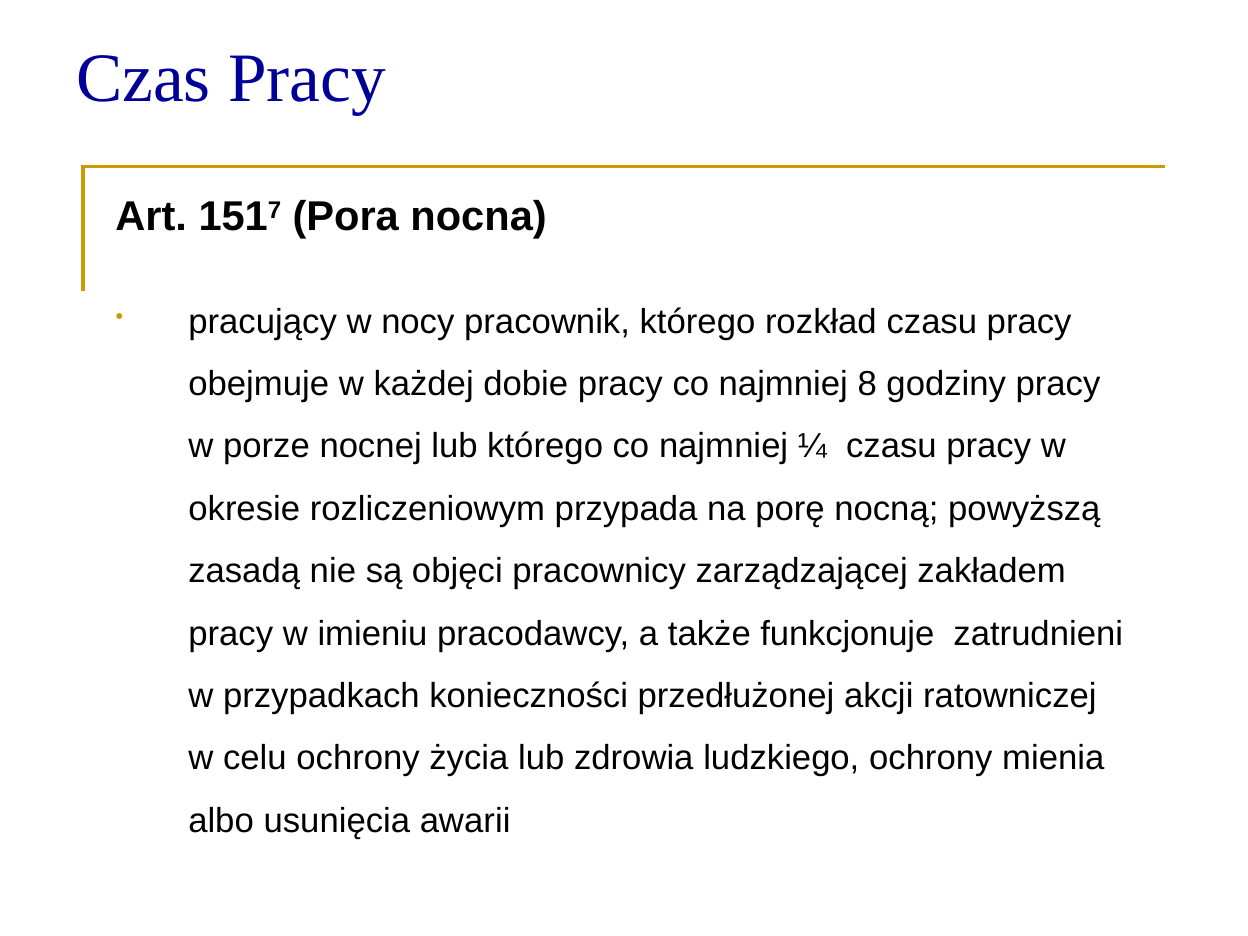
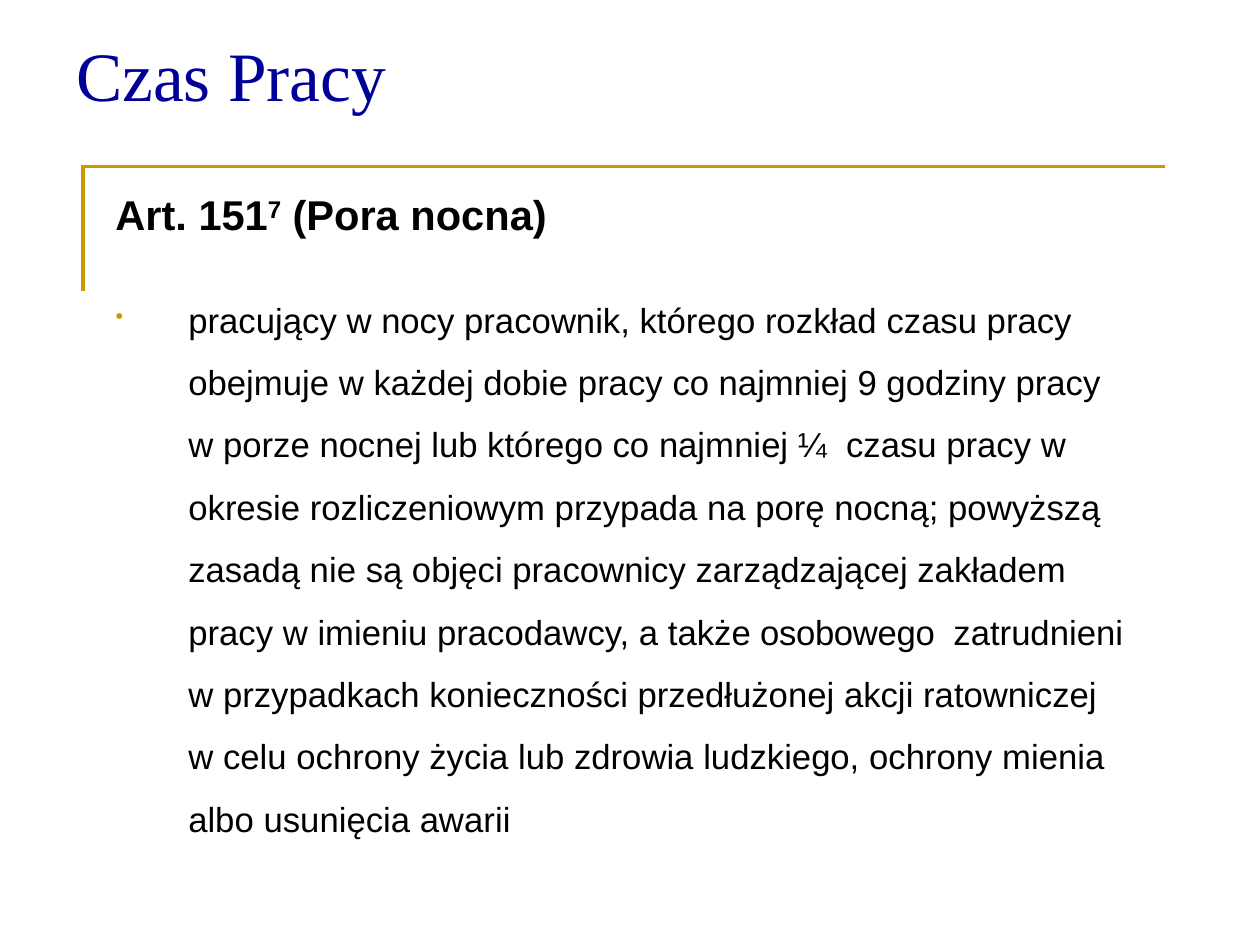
8: 8 -> 9
funkcjonuje: funkcjonuje -> osobowego
